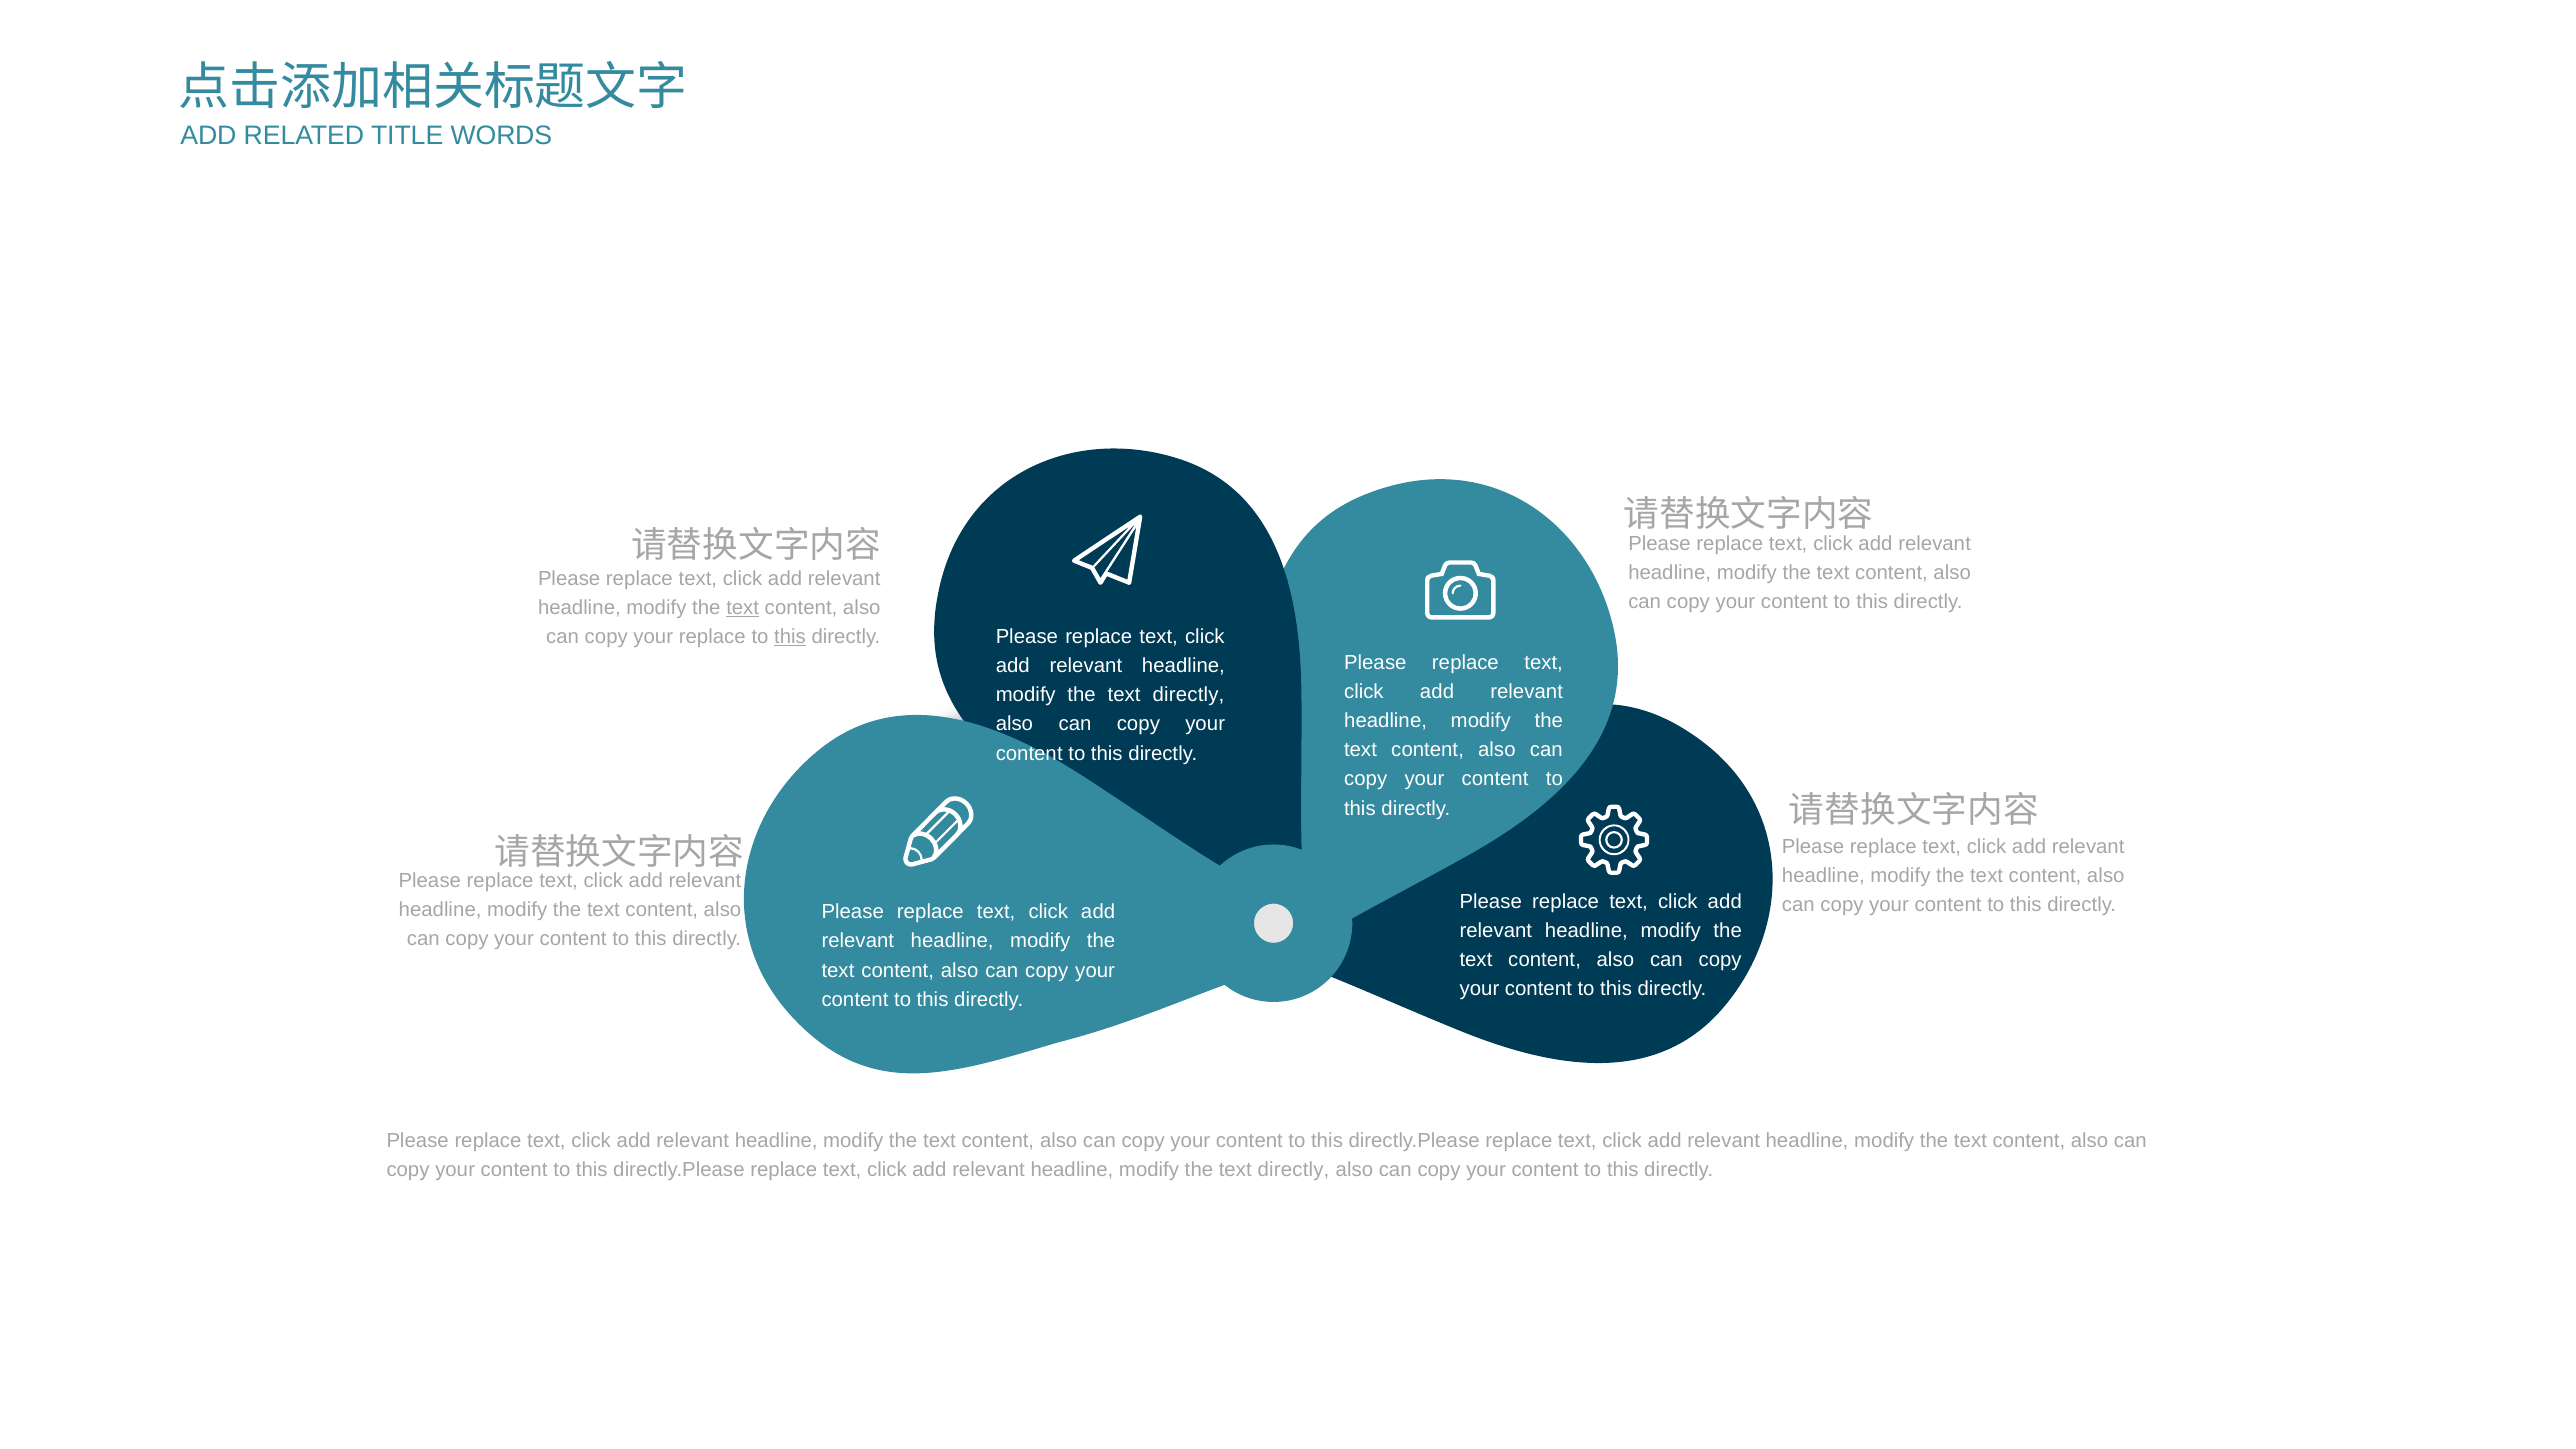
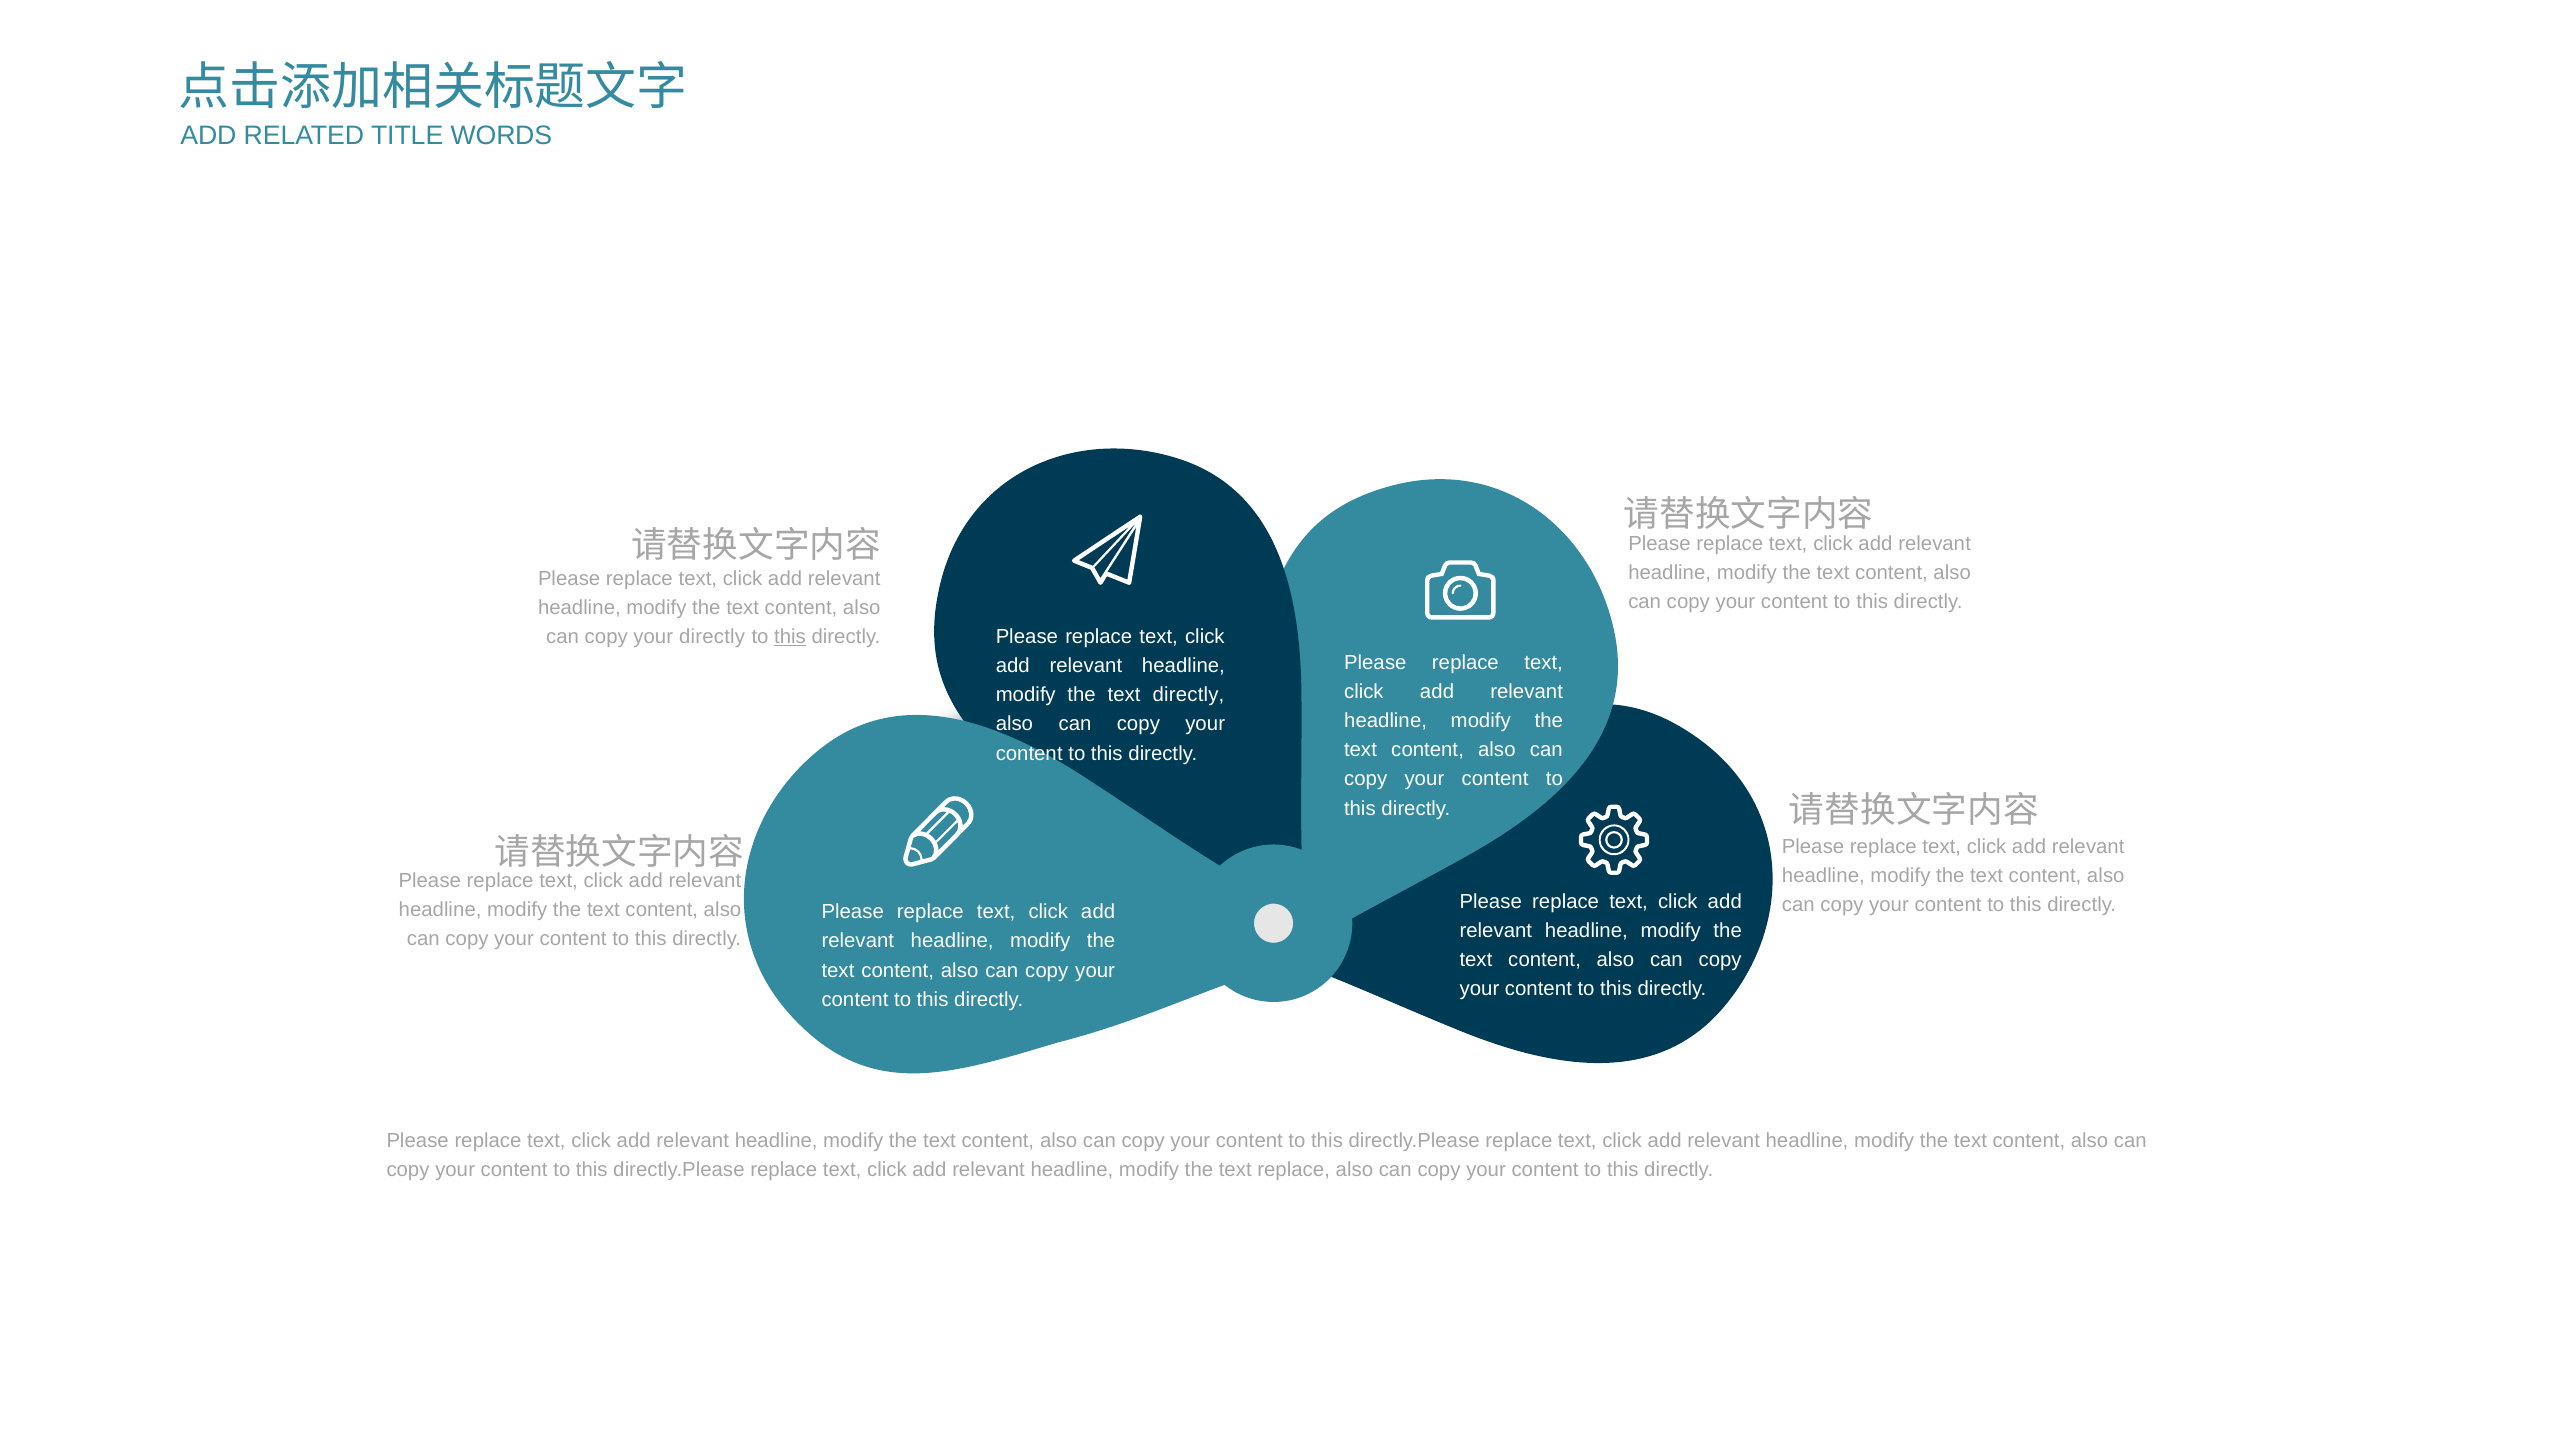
text at (743, 608) underline: present -> none
your replace: replace -> directly
directly at (1294, 1169): directly -> replace
